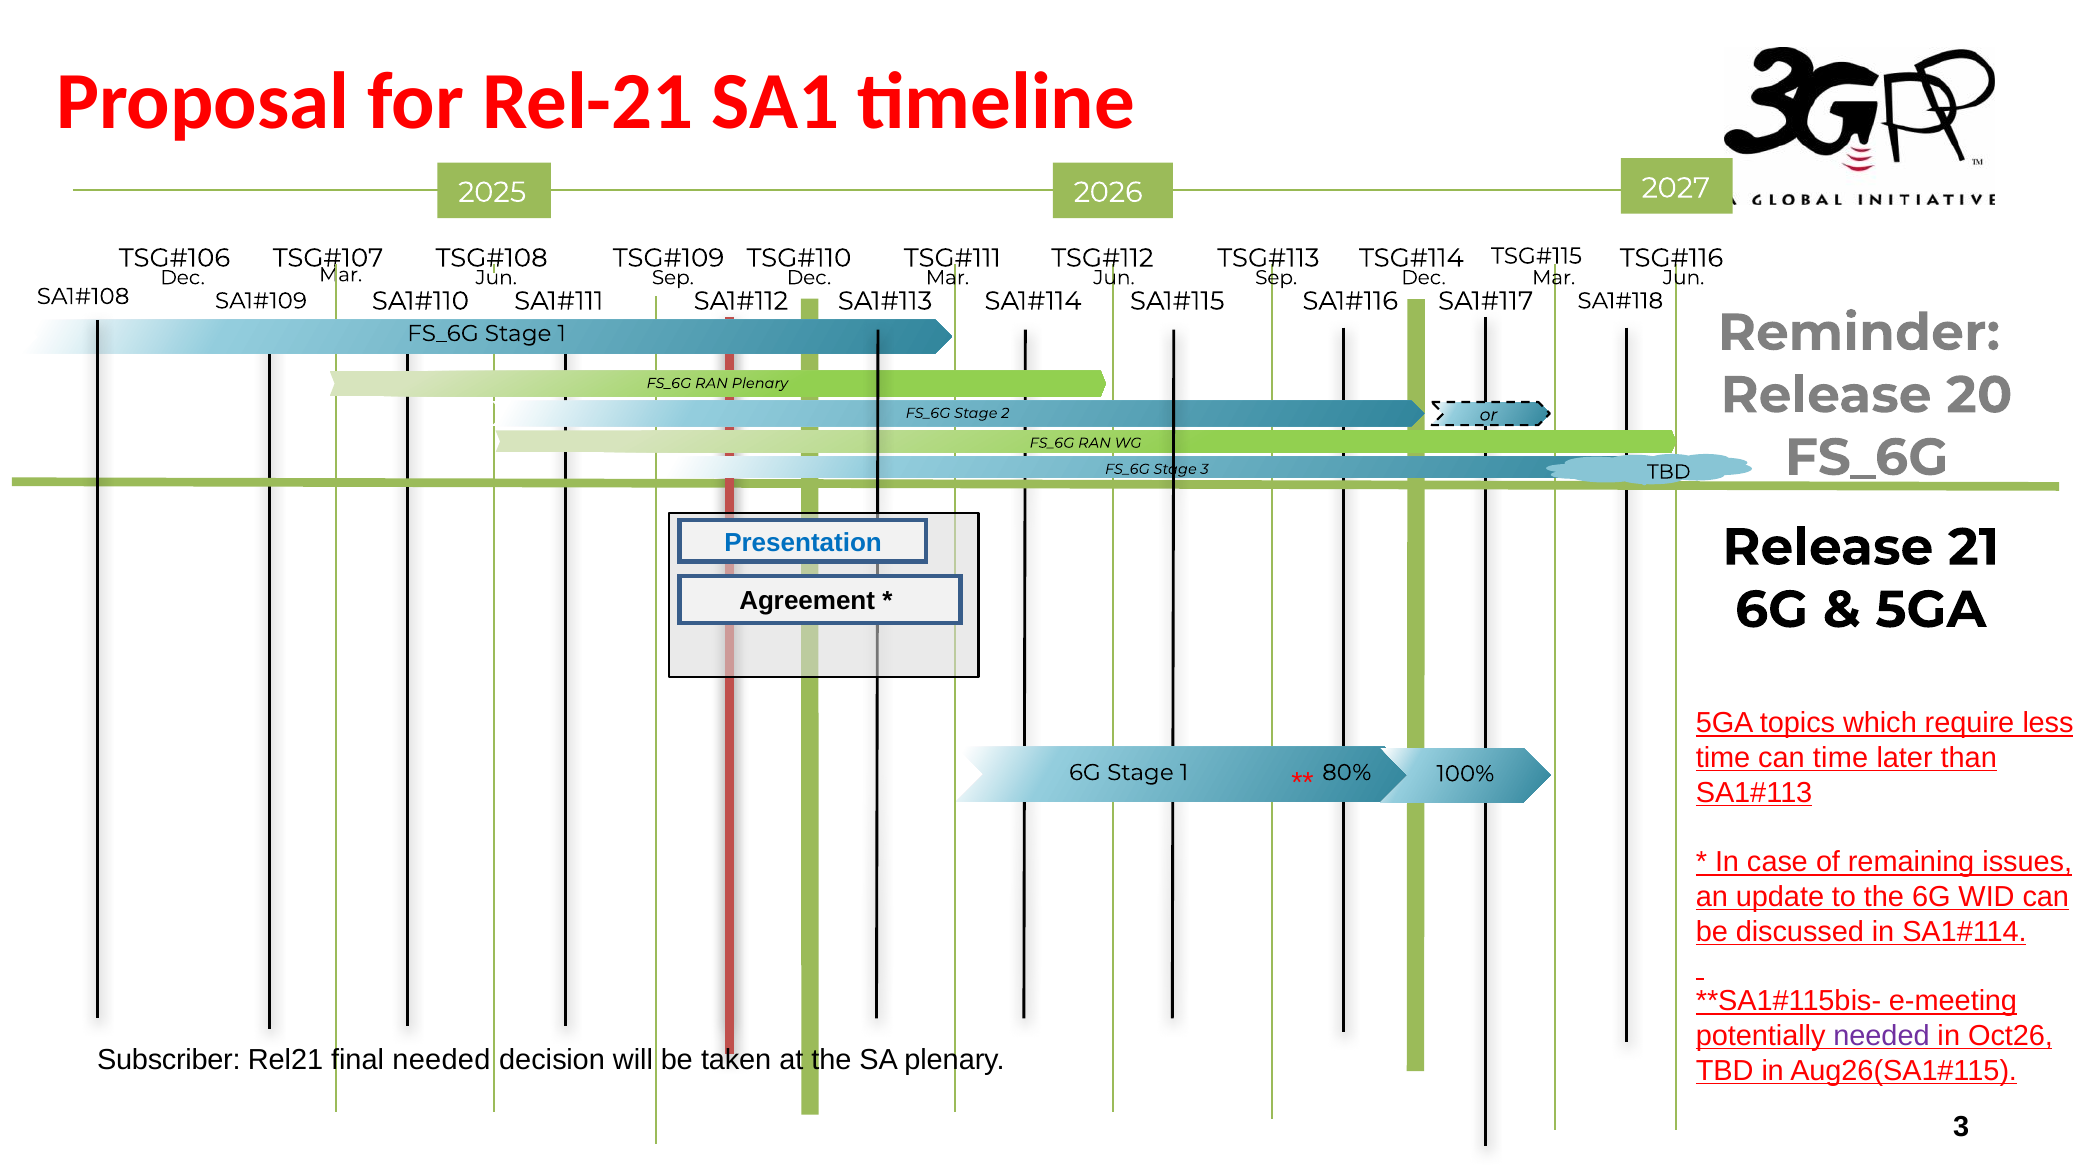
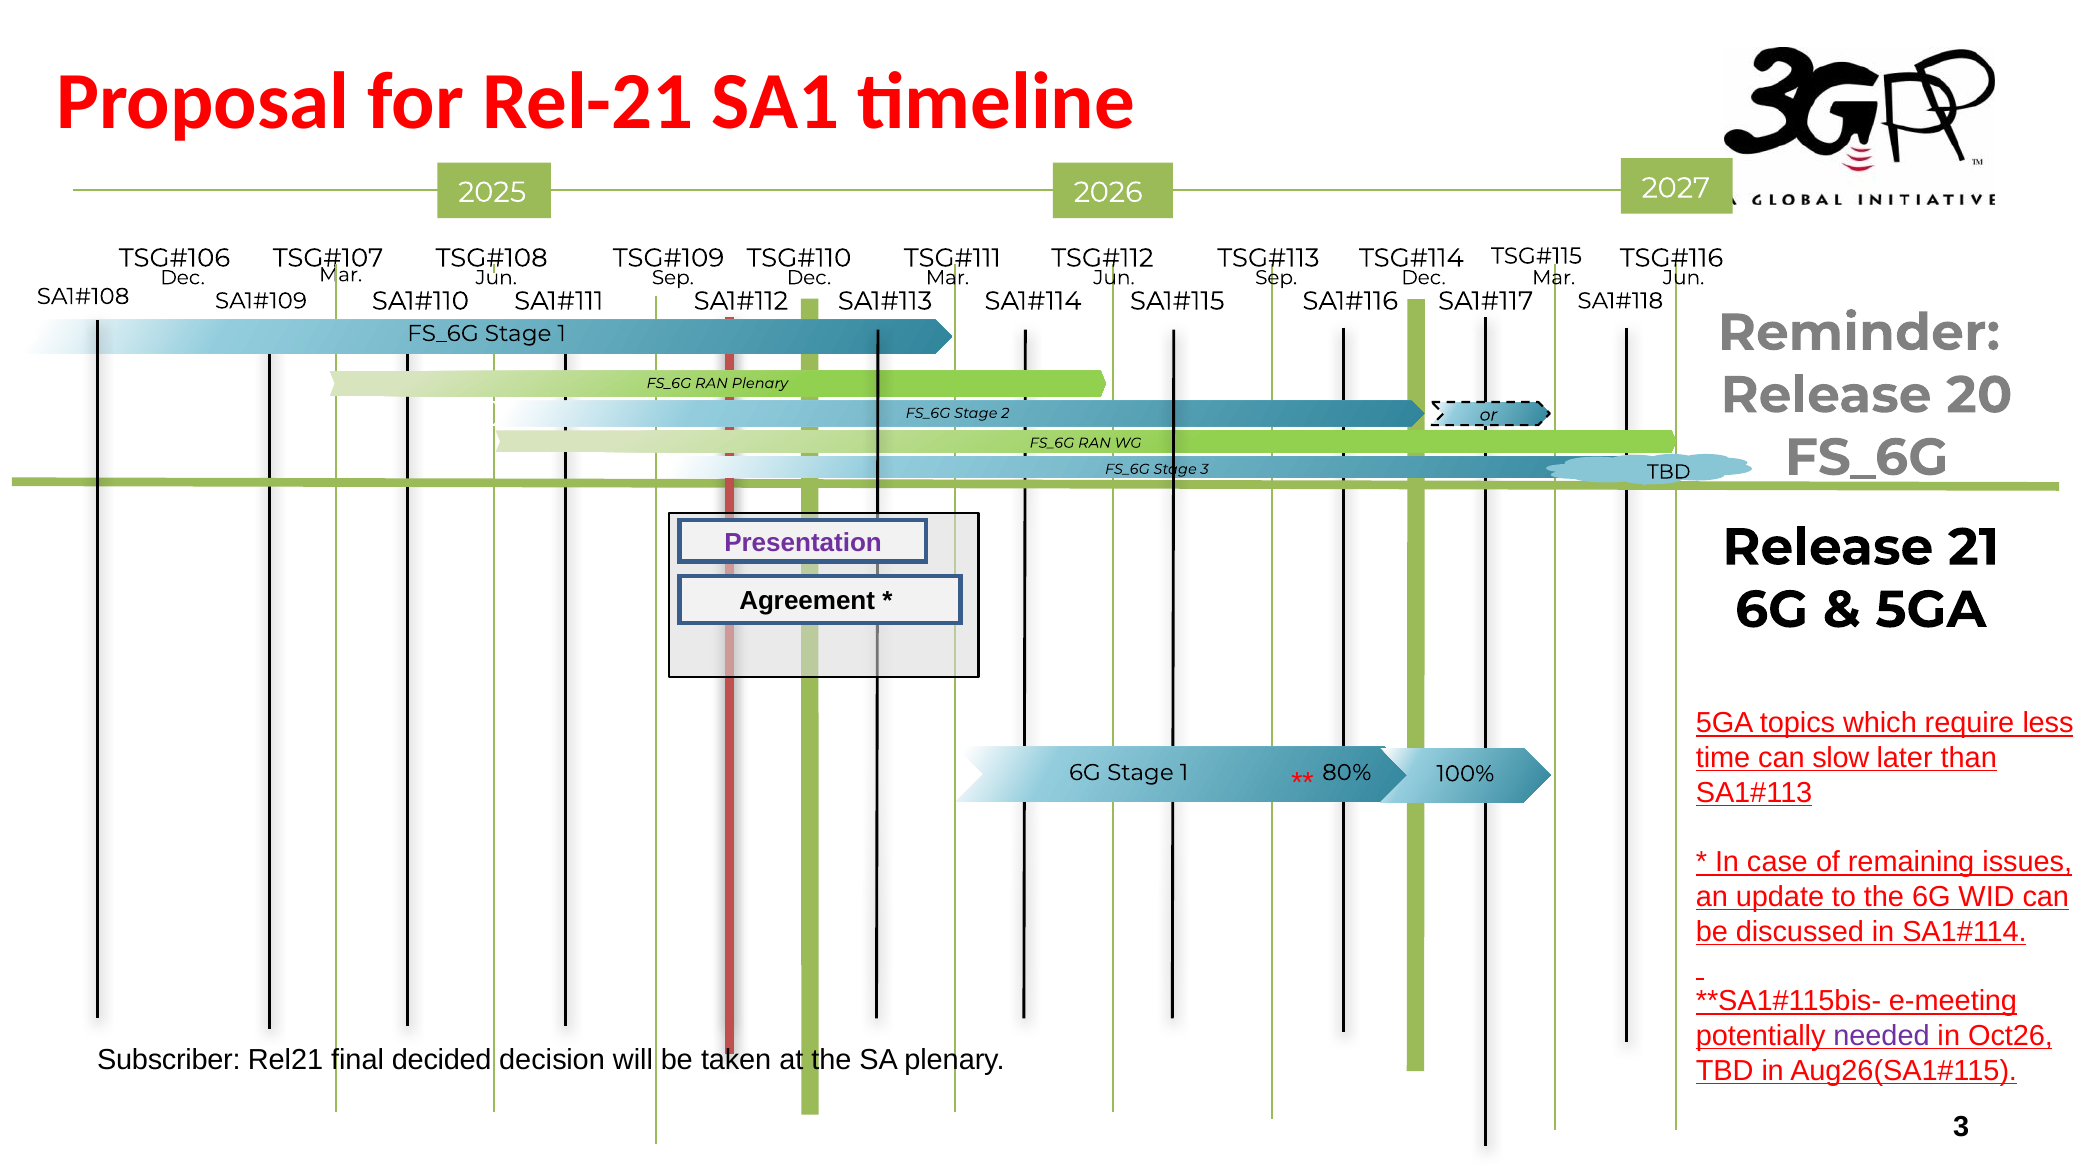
Presentation colour: blue -> purple
can time: time -> slow
final needed: needed -> decided
